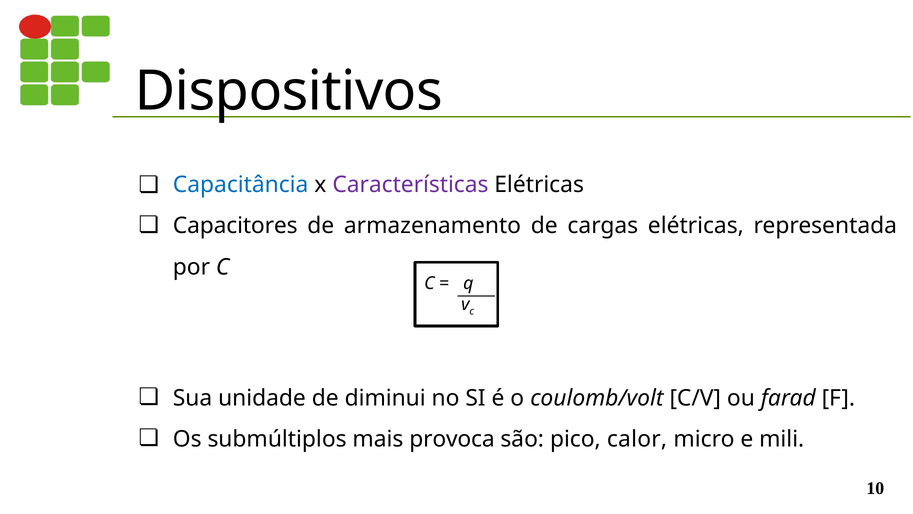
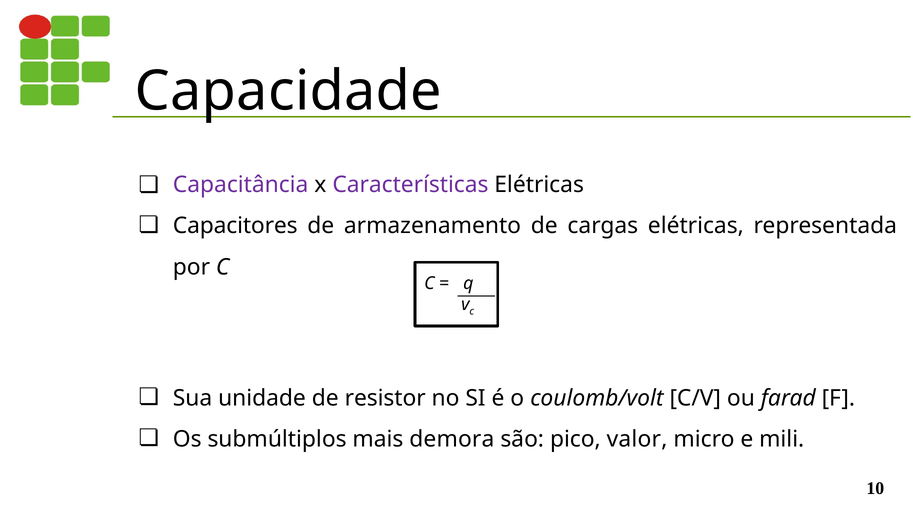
Dispositivos: Dispositivos -> Capacidade
Capacitância colour: blue -> purple
diminui: diminui -> resistor
provoca: provoca -> demora
calor: calor -> valor
